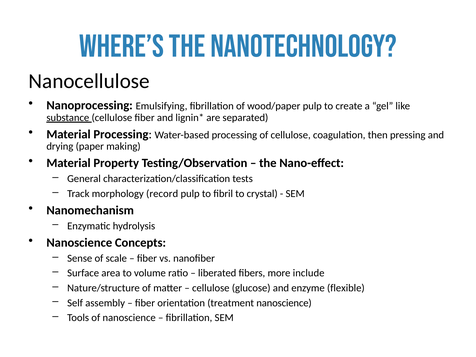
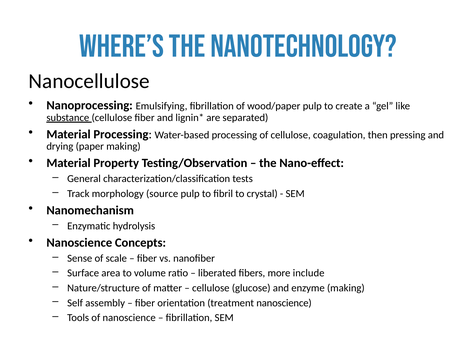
record: record -> source
enzyme flexible: flexible -> making
